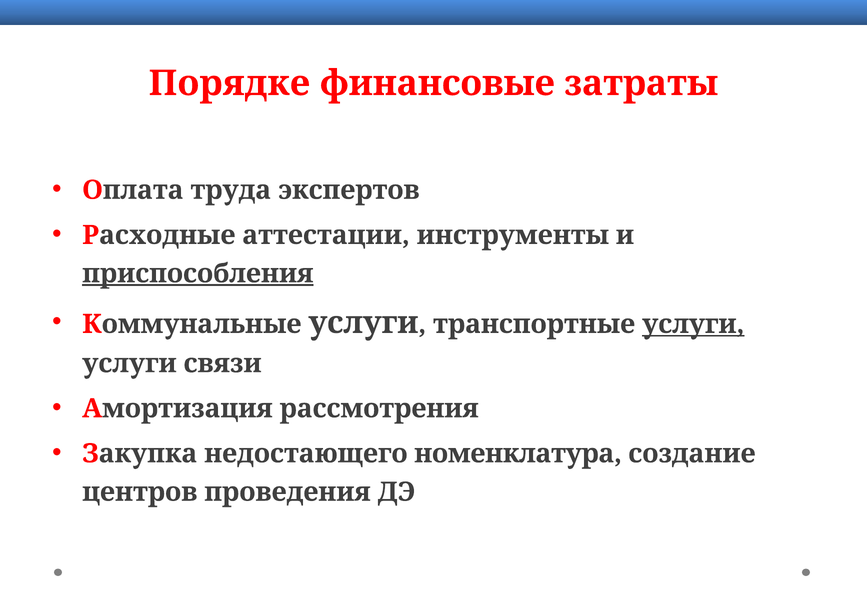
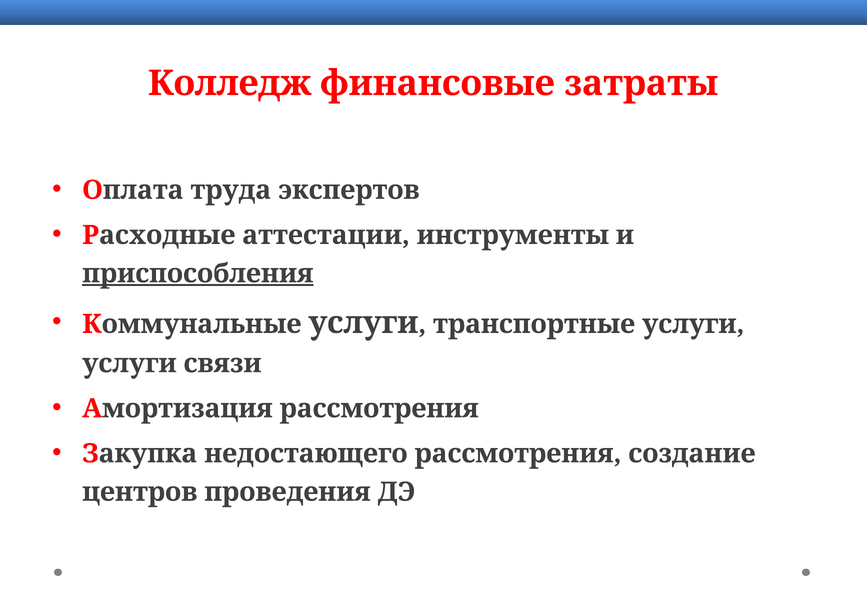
Порядке: Порядке -> Колледж
услуги at (693, 324) underline: present -> none
недостающего номенклатура: номенклатура -> рассмотрения
